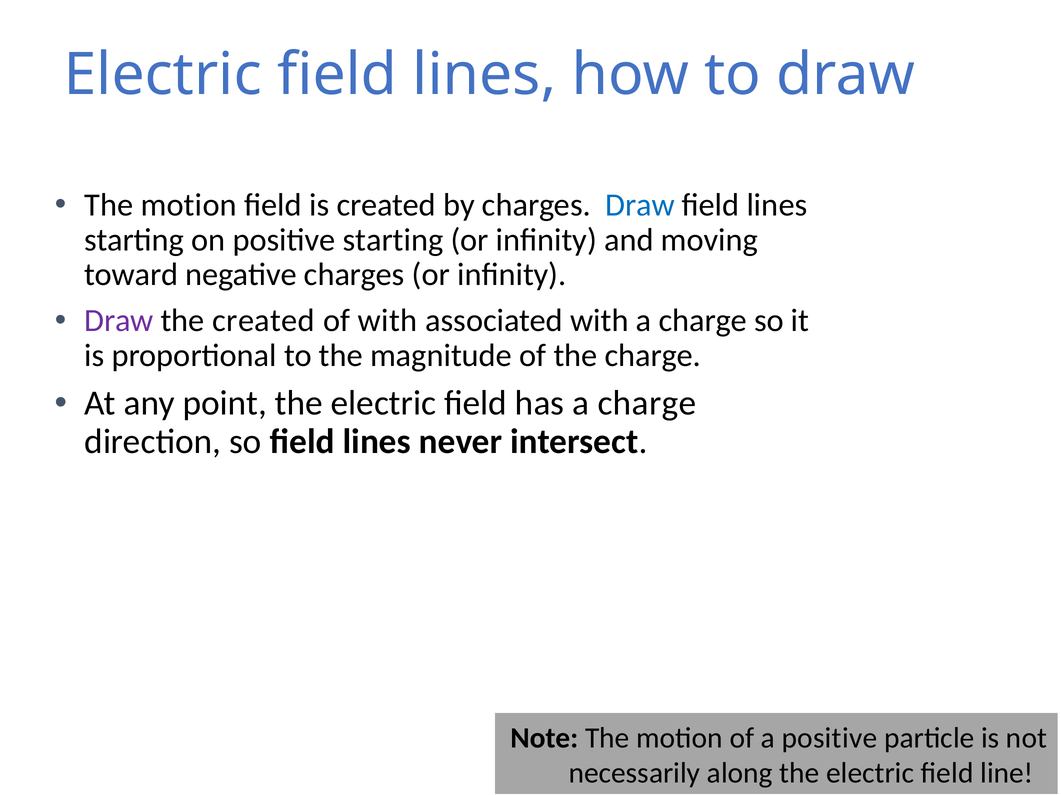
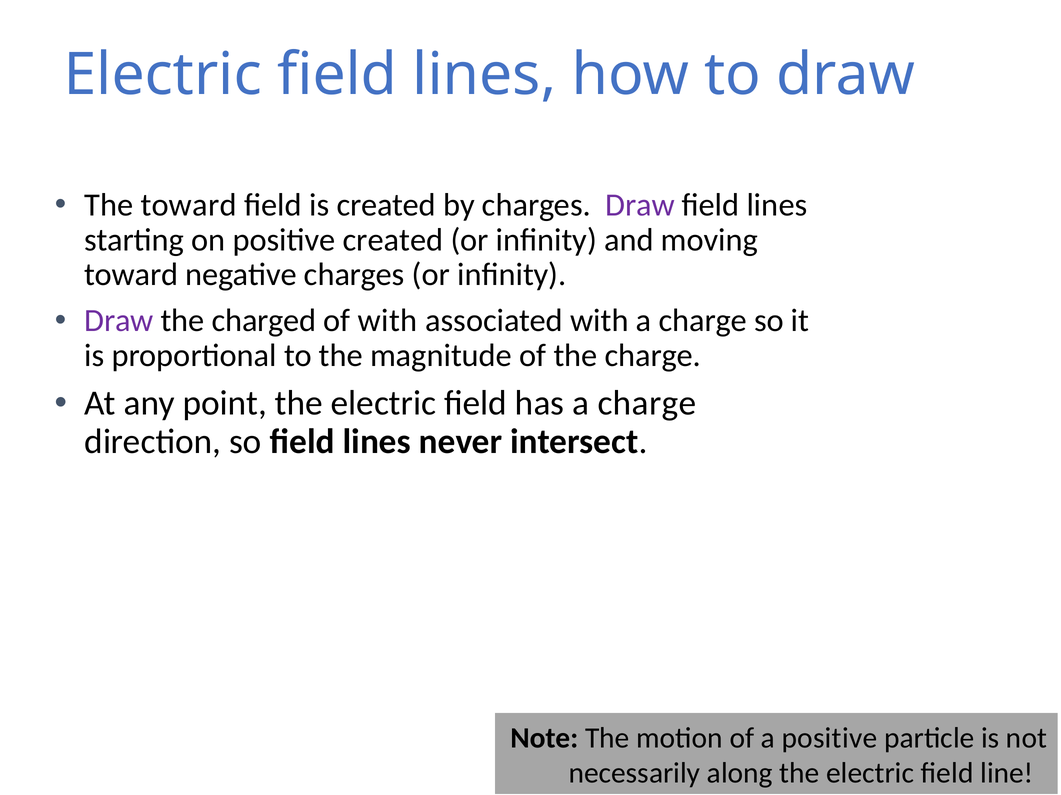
motion at (189, 205): motion -> toward
Draw at (640, 205) colour: blue -> purple
positive starting: starting -> created
the created: created -> charged
